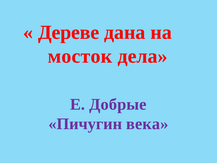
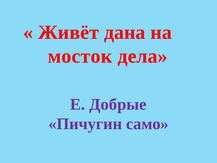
Дереве: Дереве -> Живёт
века: века -> само
